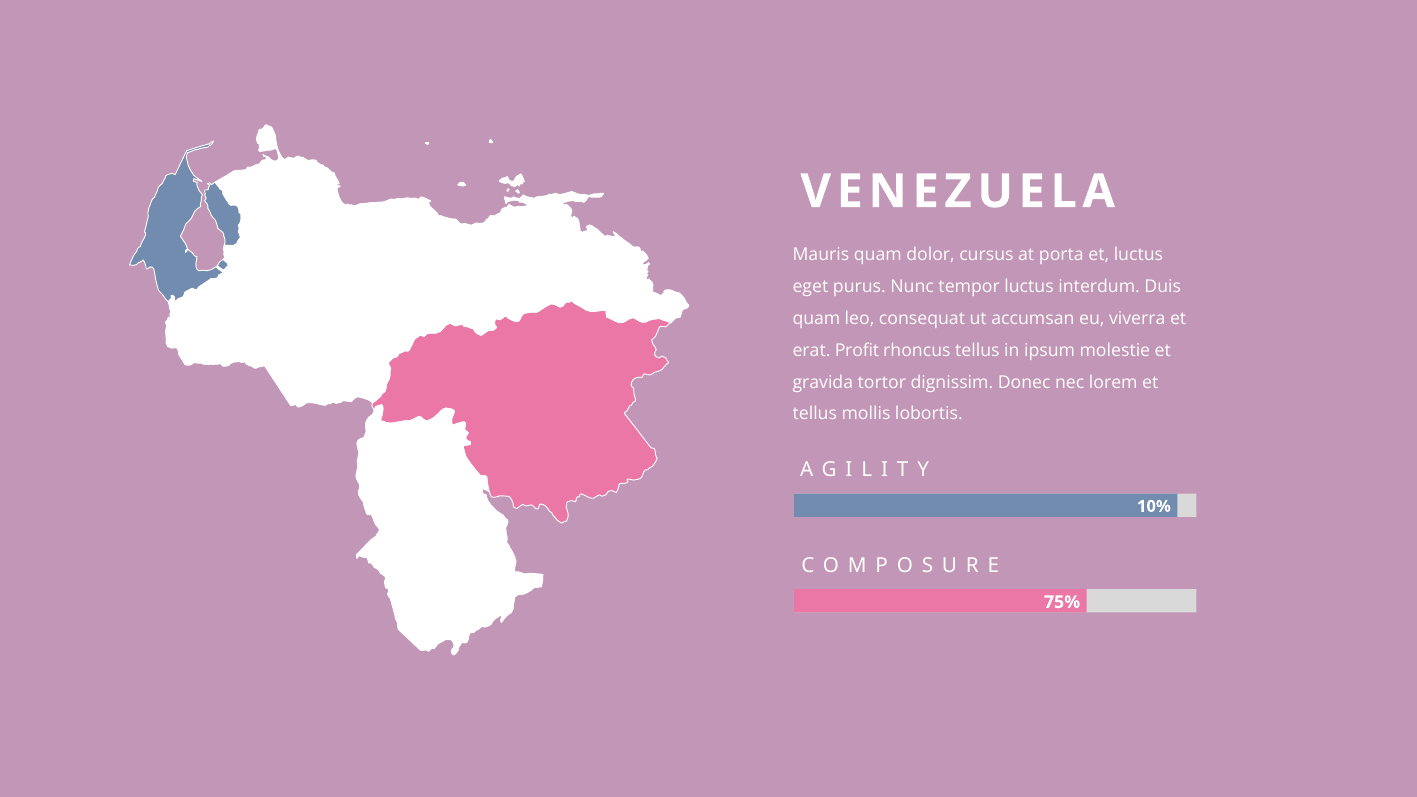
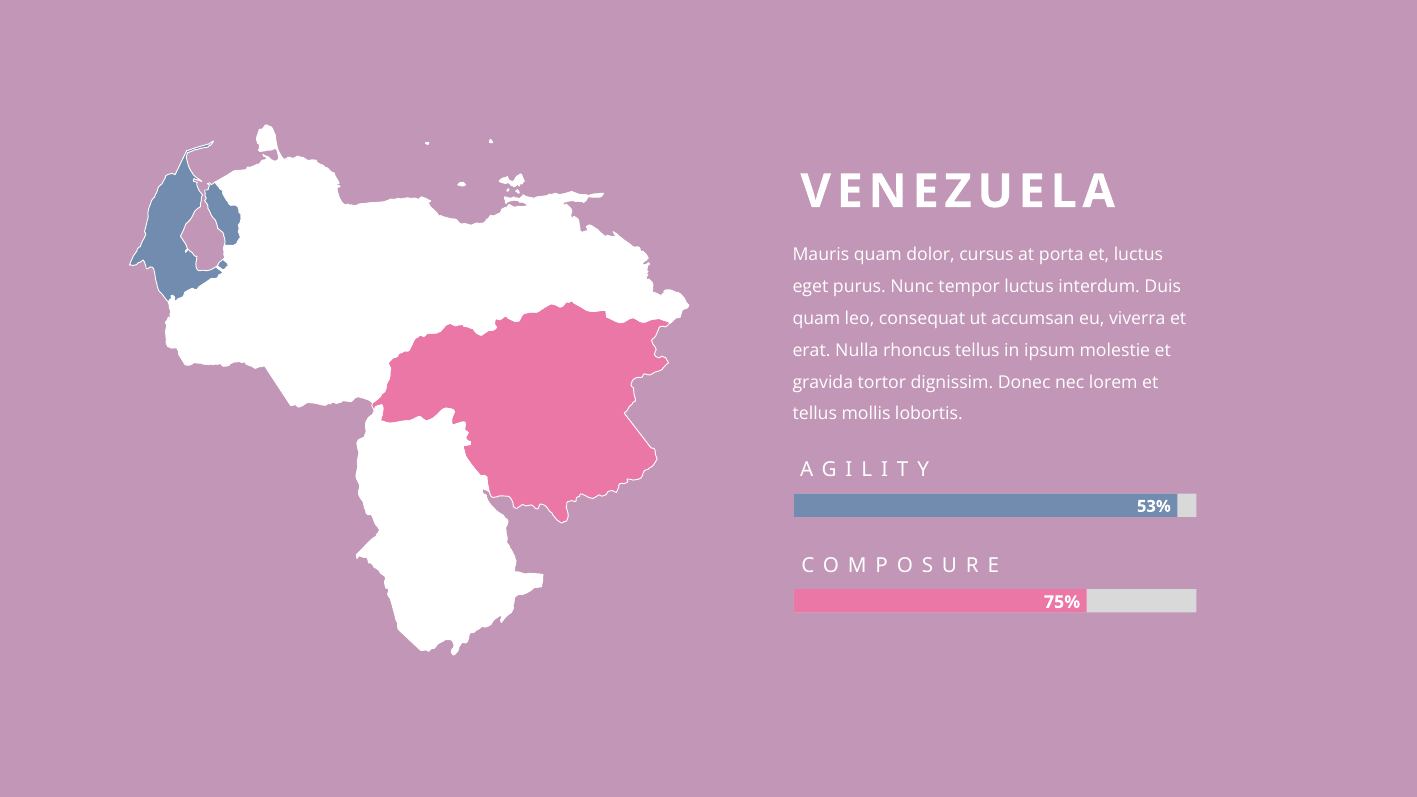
Profit: Profit -> Nulla
10%: 10% -> 53%
